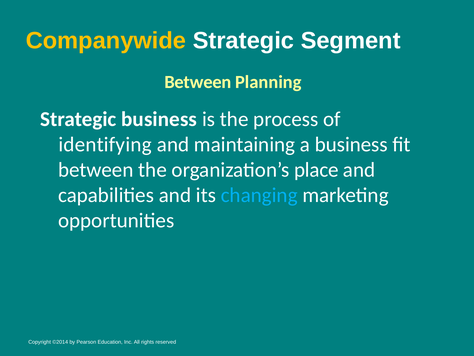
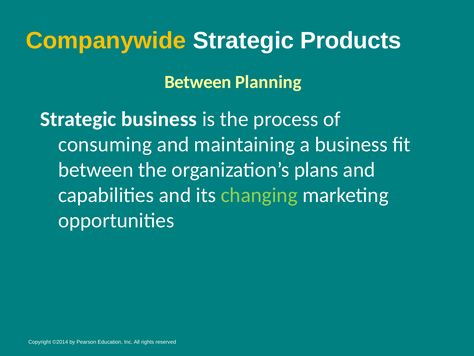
Segment: Segment -> Products
identifying: identifying -> consuming
place: place -> plans
changing colour: light blue -> light green
